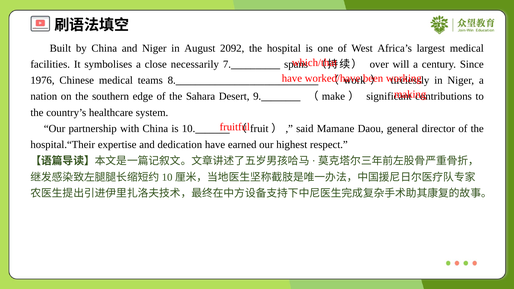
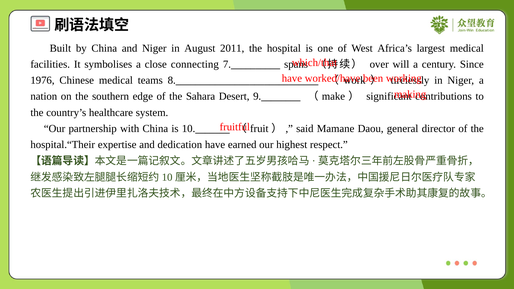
2092: 2092 -> 2011
necessarily: necessarily -> connecting
